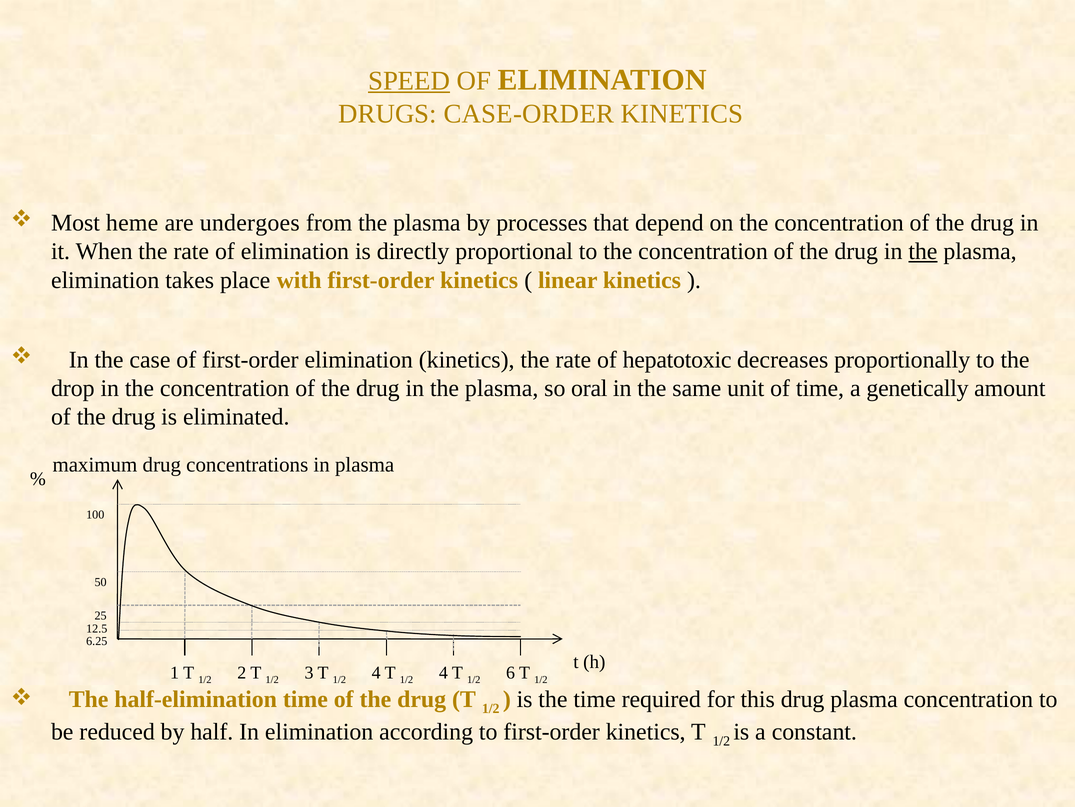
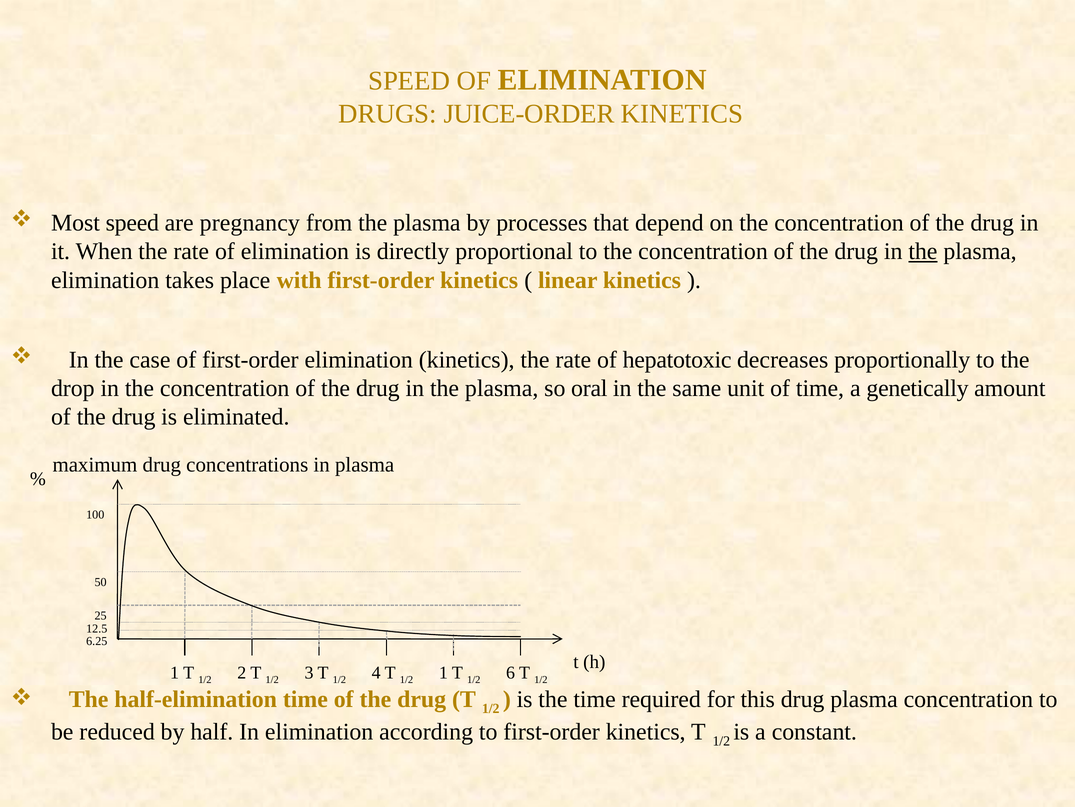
SPEED at (409, 81) underline: present -> none
CASE-ORDER: CASE-ORDER -> JUICE-ORDER
Most heme: heme -> speed
undergoes: undergoes -> pregnancy
4 T 1/2 4: 4 -> 1
